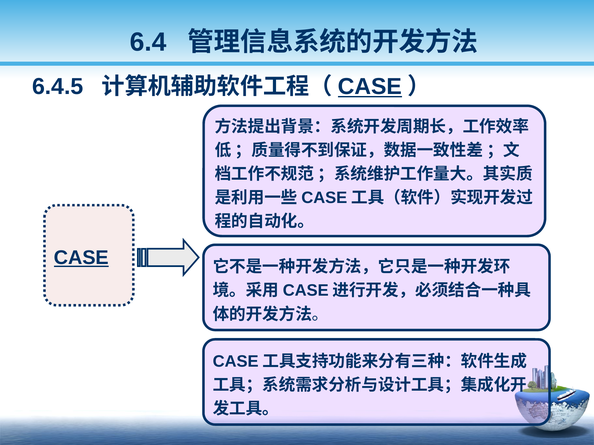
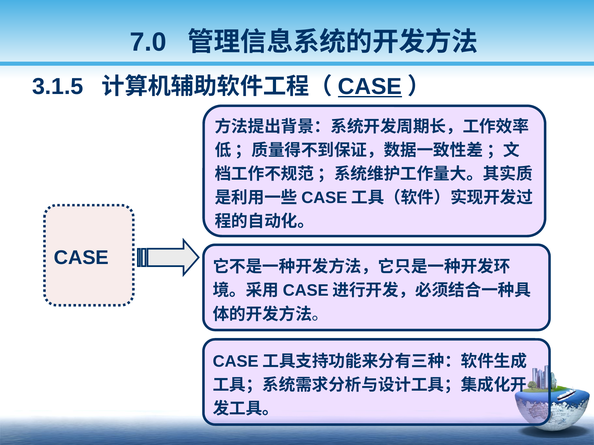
6.4: 6.4 -> 7.0
6.4.5: 6.4.5 -> 3.1.5
CASE at (81, 258) underline: present -> none
